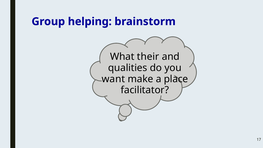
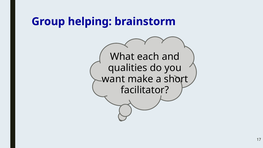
their: their -> each
place: place -> short
